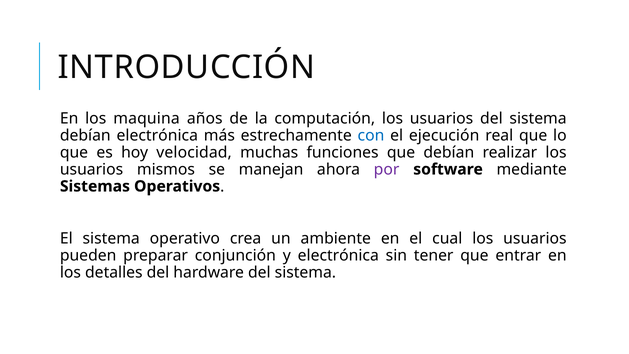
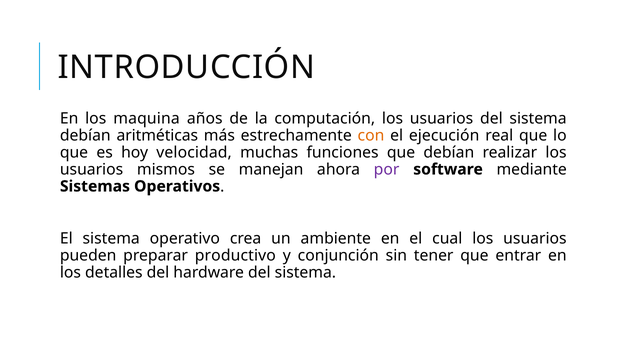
debían electrónica: electrónica -> aritméticas
con colour: blue -> orange
conjunción: conjunción -> productivo
y electrónica: electrónica -> conjunción
